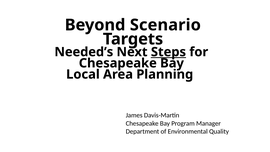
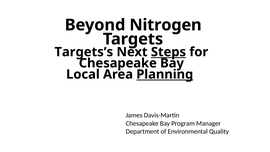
Scenario: Scenario -> Nitrogen
Needed’s: Needed’s -> Targets’s
Planning underline: none -> present
